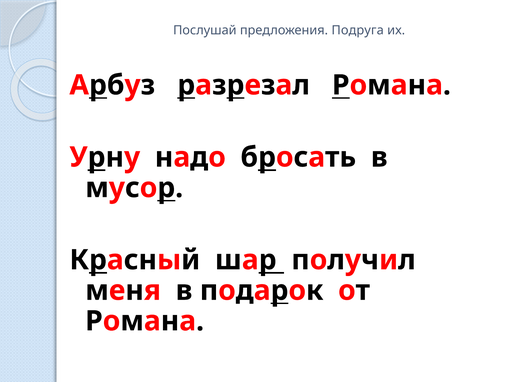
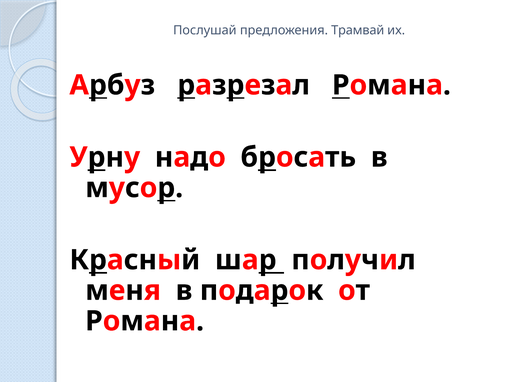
Подруга: Подруга -> Трамвай
